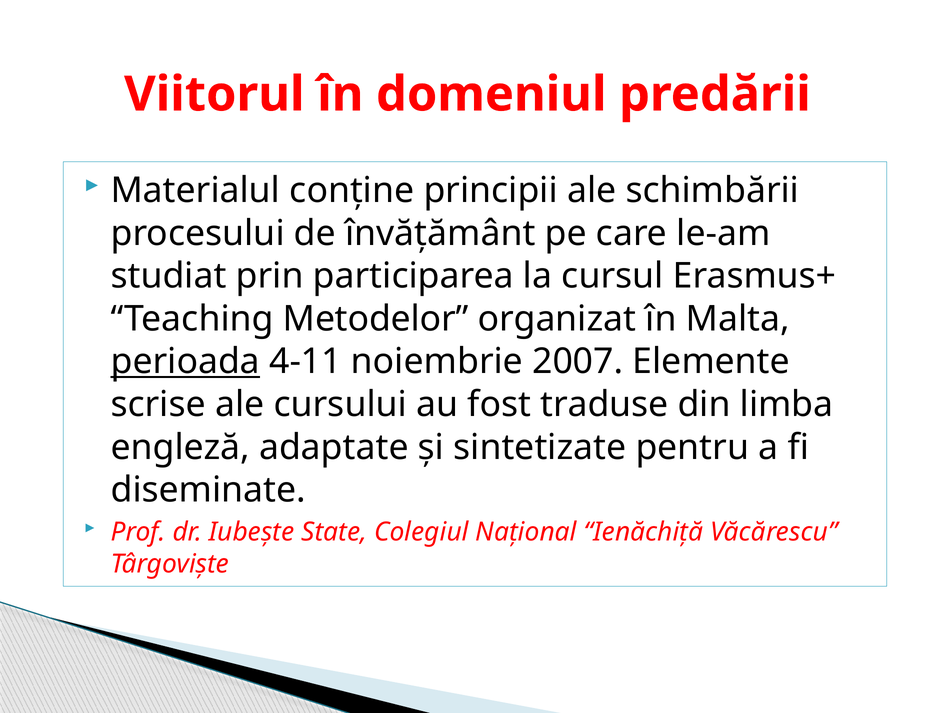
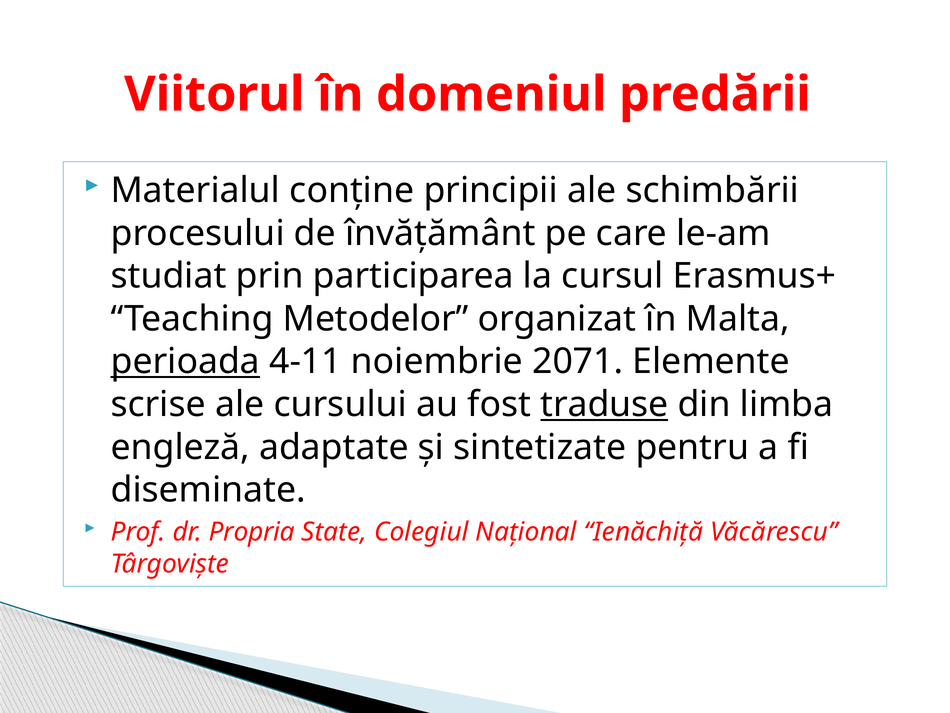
2007: 2007 -> 2071
traduse underline: none -> present
Iubește: Iubește -> Propria
